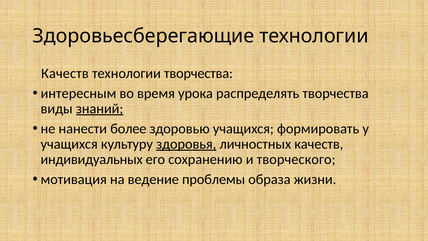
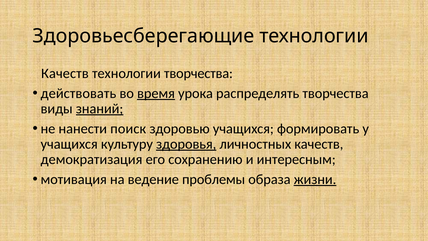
интересным: интересным -> действовать
время underline: none -> present
более: более -> поиск
индивидуальных: индивидуальных -> демократизация
творческого: творческого -> интересным
жизни underline: none -> present
